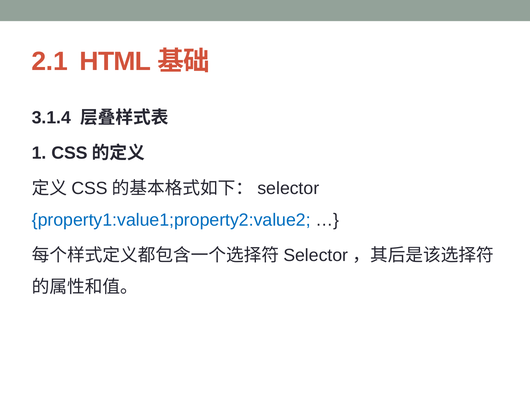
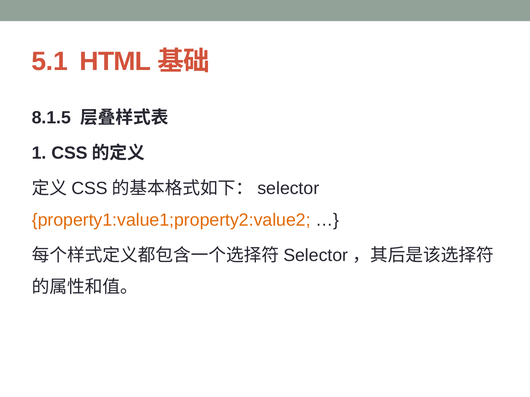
2.1: 2.1 -> 5.1
3.1.4: 3.1.4 -> 8.1.5
property1:value1;property2:value2 colour: blue -> orange
